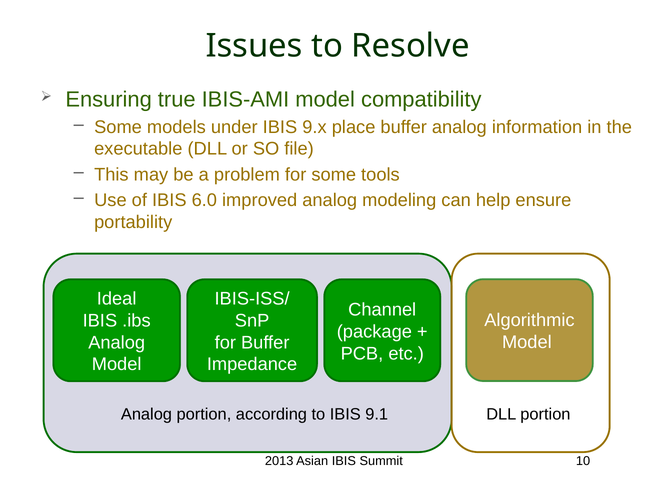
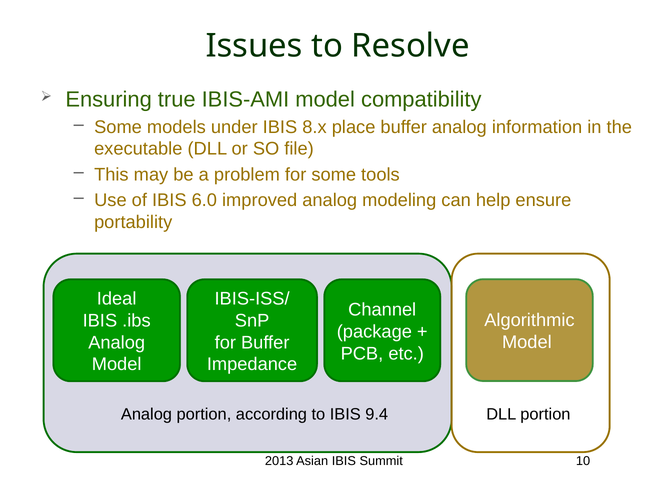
9.x: 9.x -> 8.x
9.1: 9.1 -> 9.4
